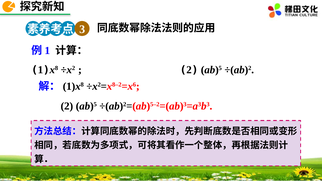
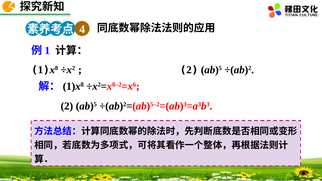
3: 3 -> 4
